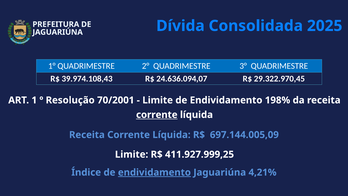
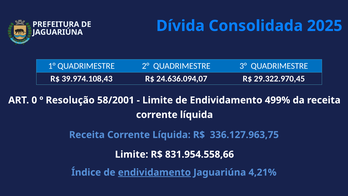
1: 1 -> 0
70/2001: 70/2001 -> 58/2001
198%: 198% -> 499%
corrente at (157, 115) underline: present -> none
697.144.005,09: 697.144.005,09 -> 336.127.963,75
411.927.999,25: 411.927.999,25 -> 831.954.558,66
